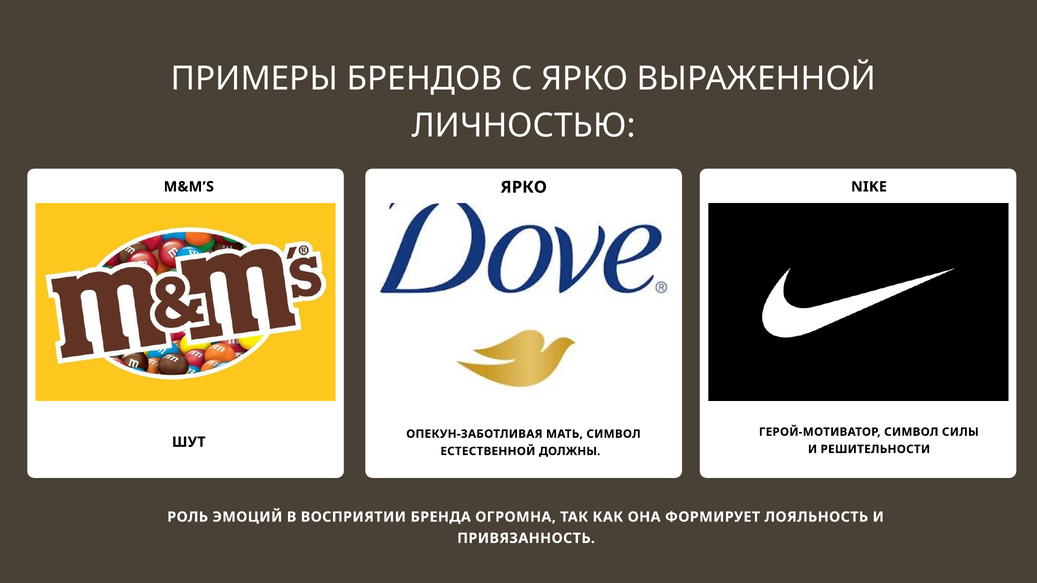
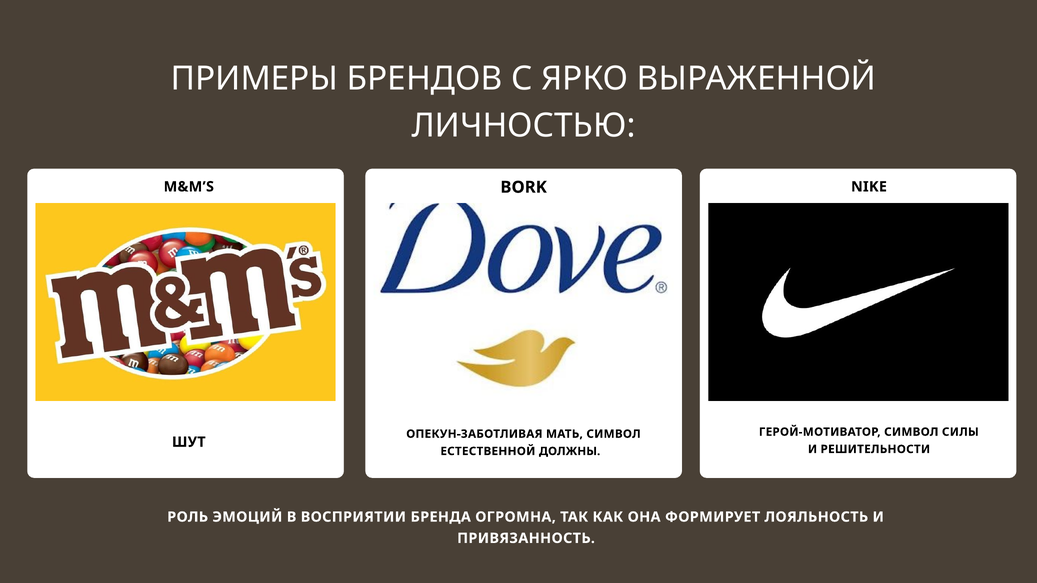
ЯРКО at (524, 187): ЯРКО -> BORK
